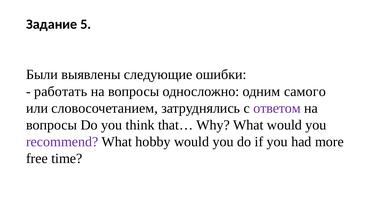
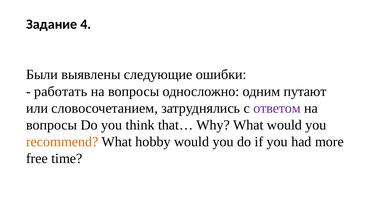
5: 5 -> 4
самого: самого -> путают
recommend colour: purple -> orange
